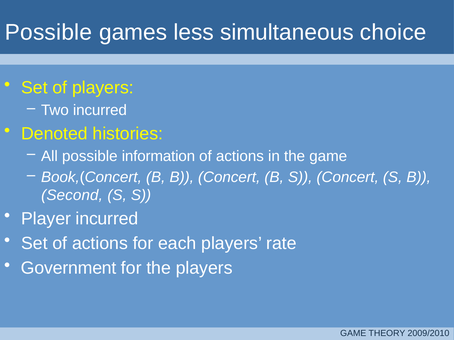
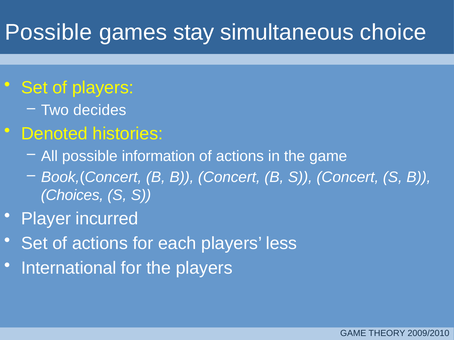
less: less -> stay
Two incurred: incurred -> decides
Second: Second -> Choices
rate: rate -> less
Government: Government -> International
